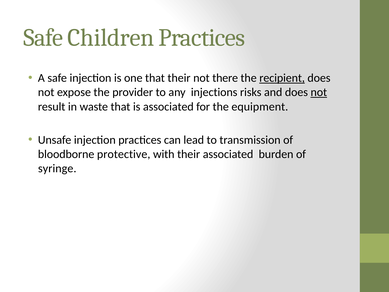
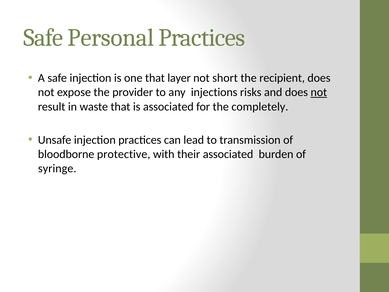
Children: Children -> Personal
that their: their -> layer
there: there -> short
recipient underline: present -> none
equipment: equipment -> completely
